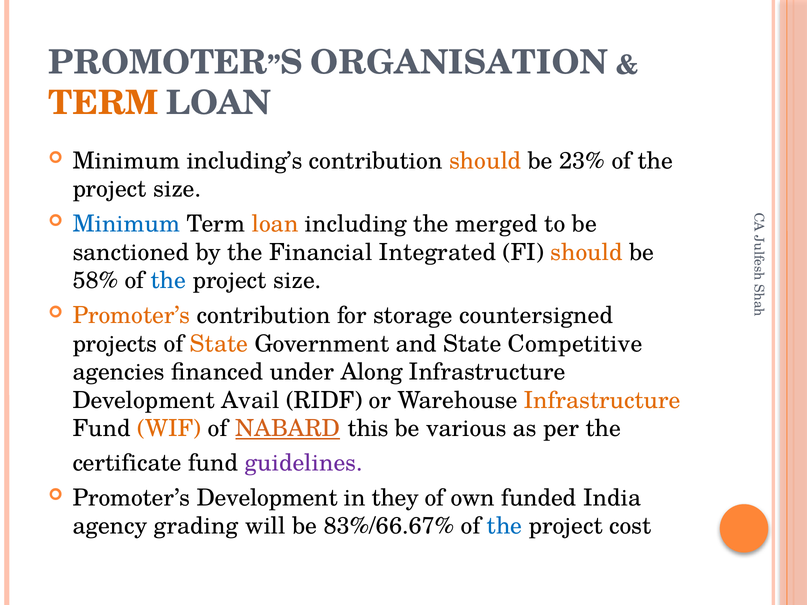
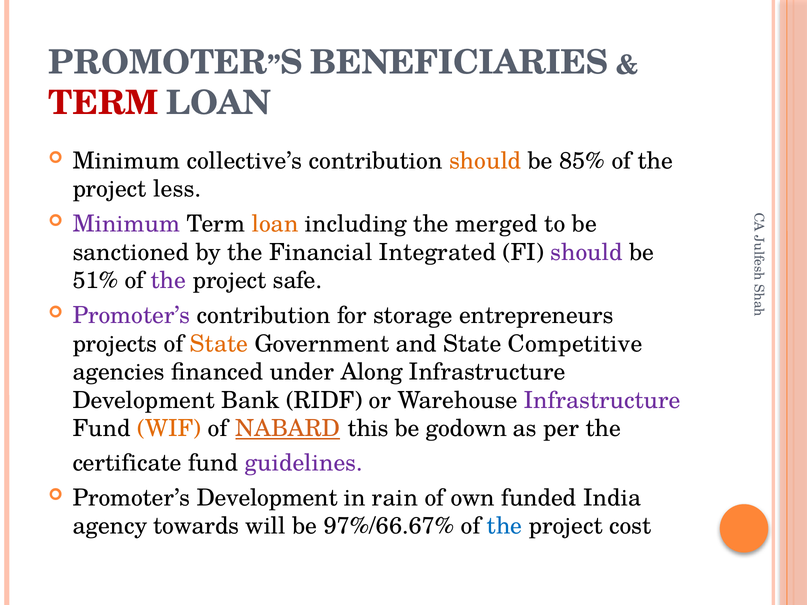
ORGANISATION: ORGANISATION -> BENEFICIARIES
TERM at (103, 103) colour: orange -> red
including’s: including’s -> collective’s
23%: 23% -> 85%
size at (177, 189): size -> less
Minimum at (126, 224) colour: blue -> purple
should at (586, 252) colour: orange -> purple
58%: 58% -> 51%
the at (168, 281) colour: blue -> purple
size at (297, 281): size -> safe
Promoter’s at (131, 316) colour: orange -> purple
countersigned: countersigned -> entrepreneurs
Avail: Avail -> Bank
Infrastructure at (602, 400) colour: orange -> purple
various: various -> godown
they: they -> rain
grading: grading -> towards
83%/66.67%: 83%/66.67% -> 97%/66.67%
